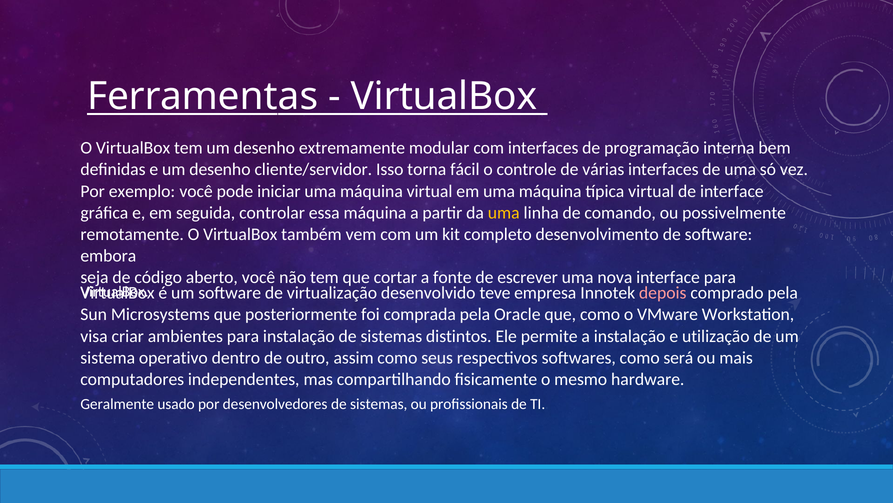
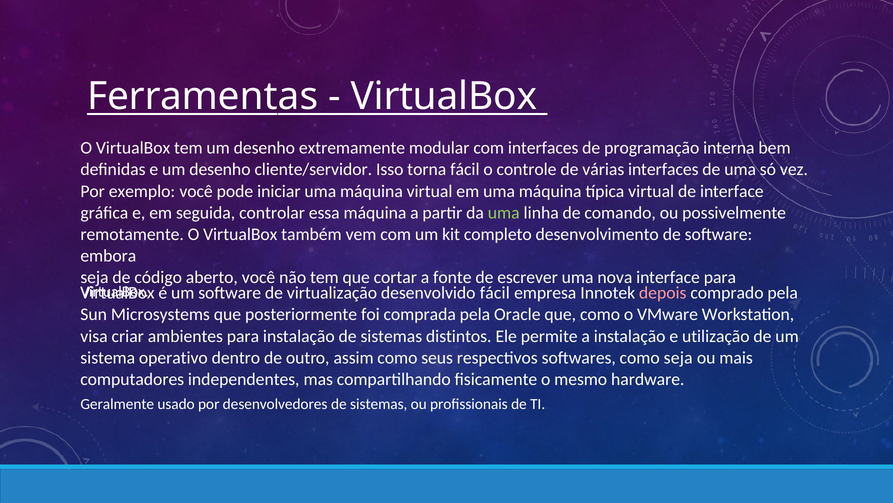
uma at (504, 212) colour: yellow -> light green
desenvolvido teve: teve -> fácil
como será: será -> seja
